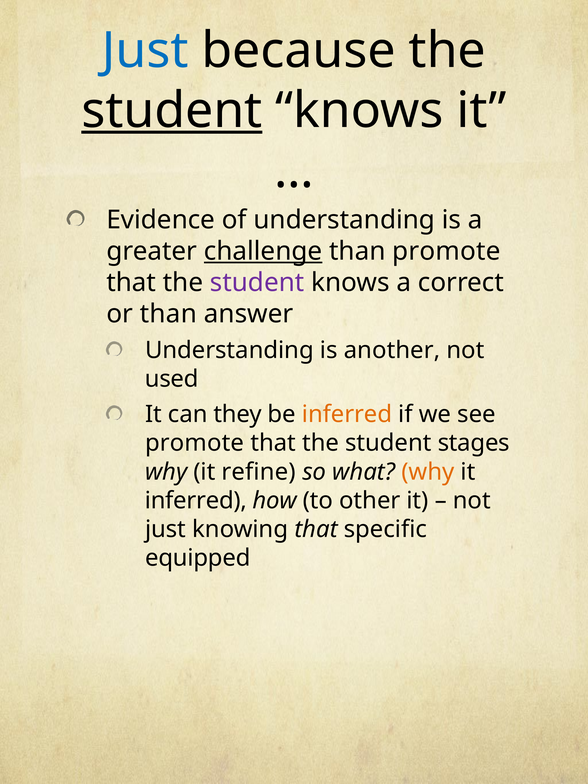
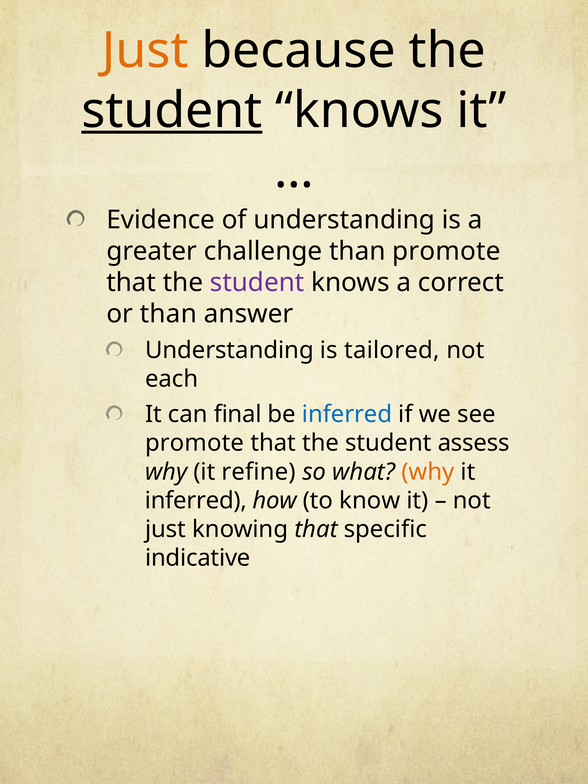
Just at (145, 51) colour: blue -> orange
challenge underline: present -> none
another: another -> tailored
used: used -> each
they: they -> final
inferred at (347, 414) colour: orange -> blue
stages: stages -> assess
other: other -> know
equipped: equipped -> indicative
